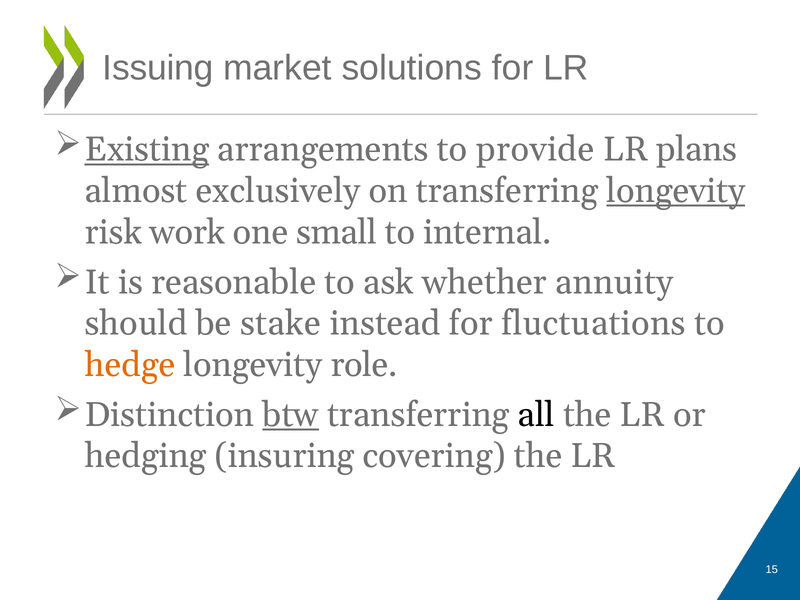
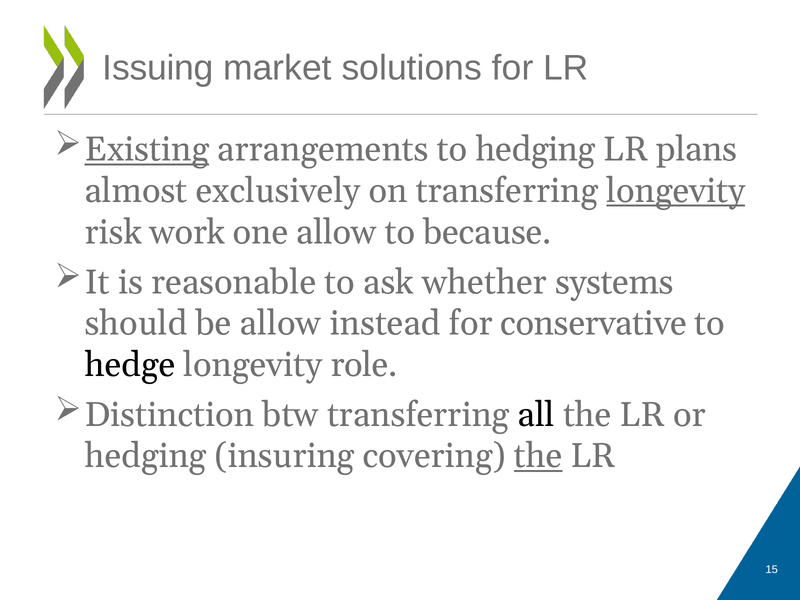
to provide: provide -> hedging
one small: small -> allow
internal: internal -> because
annuity: annuity -> systems
be stake: stake -> allow
fluctuations: fluctuations -> conservative
hedge colour: orange -> black
btw underline: present -> none
the at (538, 456) underline: none -> present
